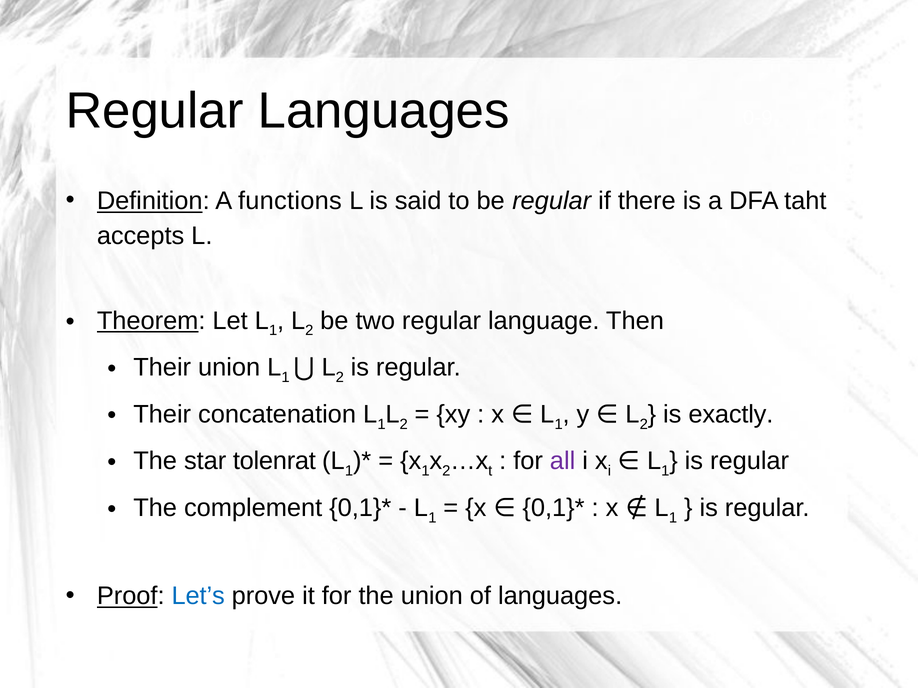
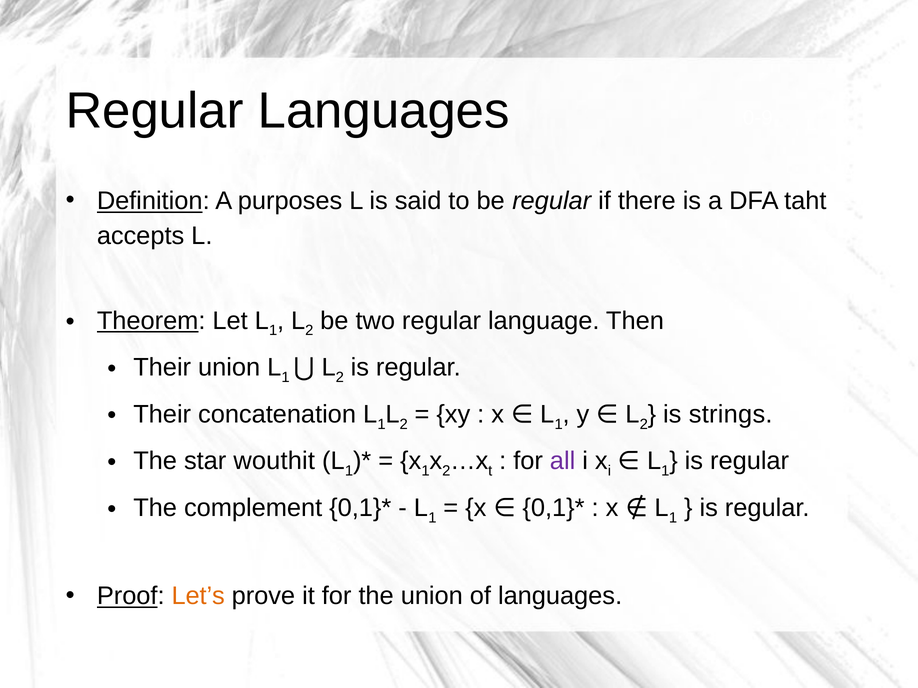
functions: functions -> purposes
exactly: exactly -> strings
tolenrat: tolenrat -> wouthit
Let’s colour: blue -> orange
